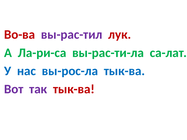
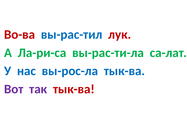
вы-рас-тил colour: purple -> blue
